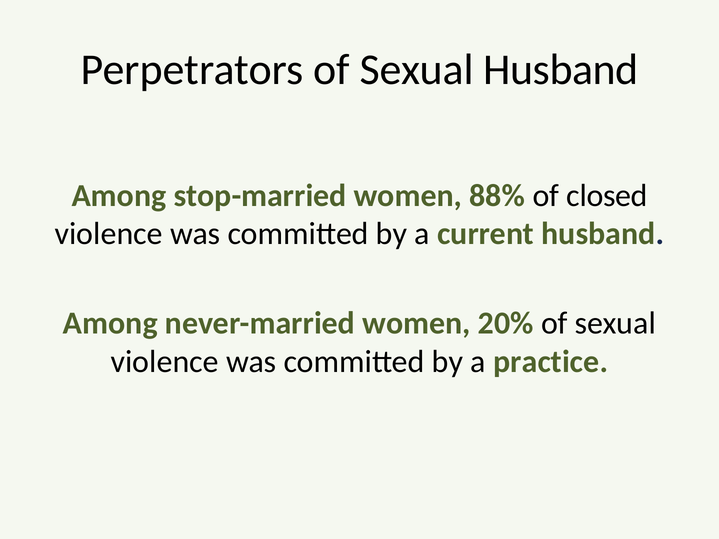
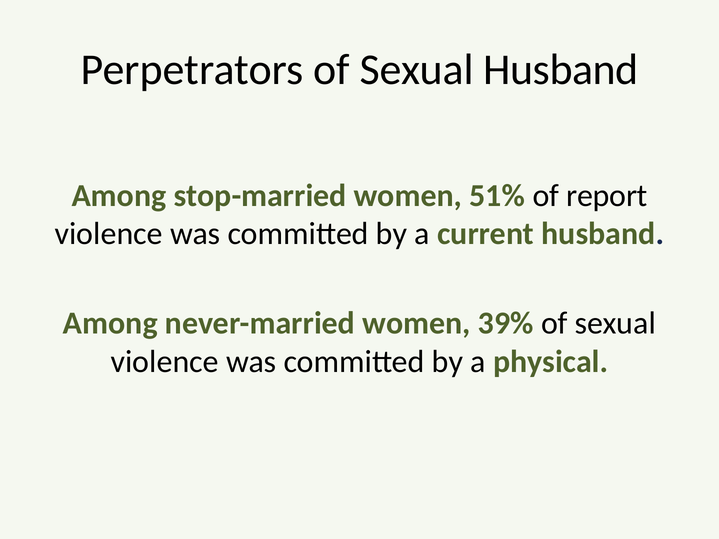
88%: 88% -> 51%
closed: closed -> report
20%: 20% -> 39%
practice: practice -> physical
